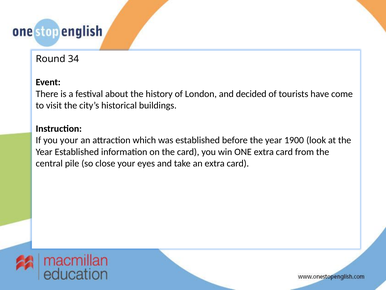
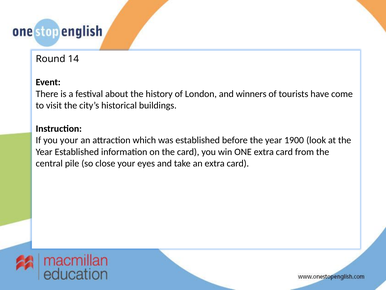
34: 34 -> 14
decided: decided -> winners
